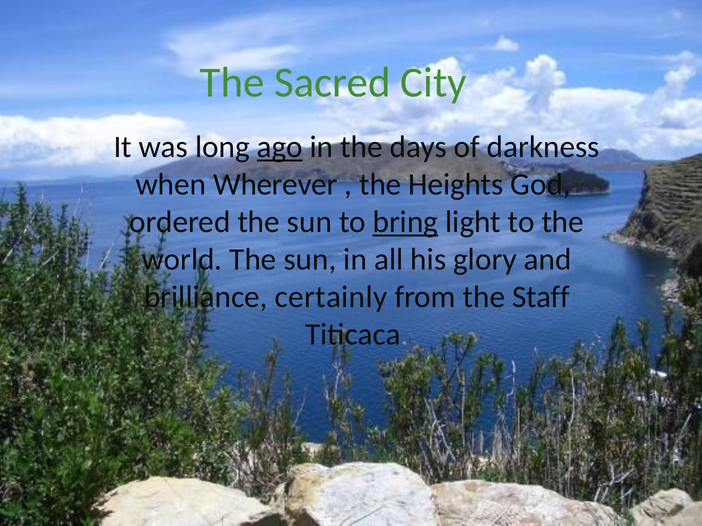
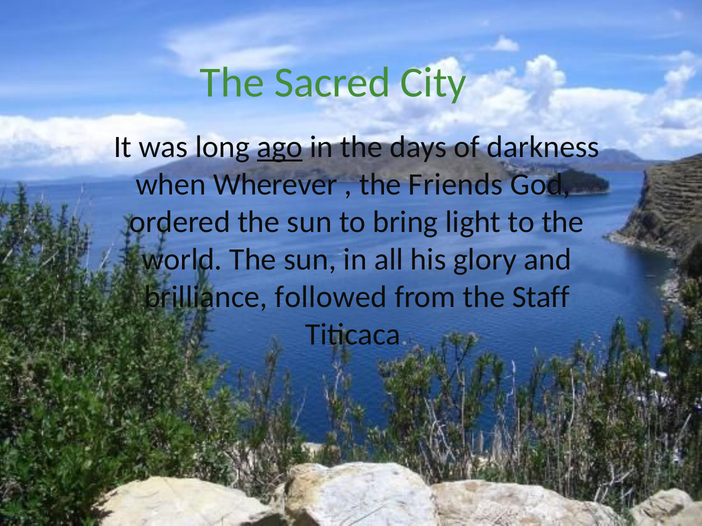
Heights: Heights -> Friends
bring underline: present -> none
certainly: certainly -> followed
